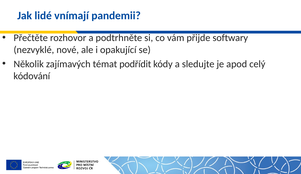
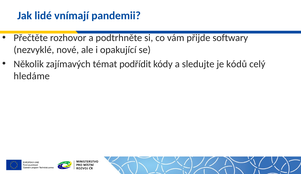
apod: apod -> kódů
kódování: kódování -> hledáme
